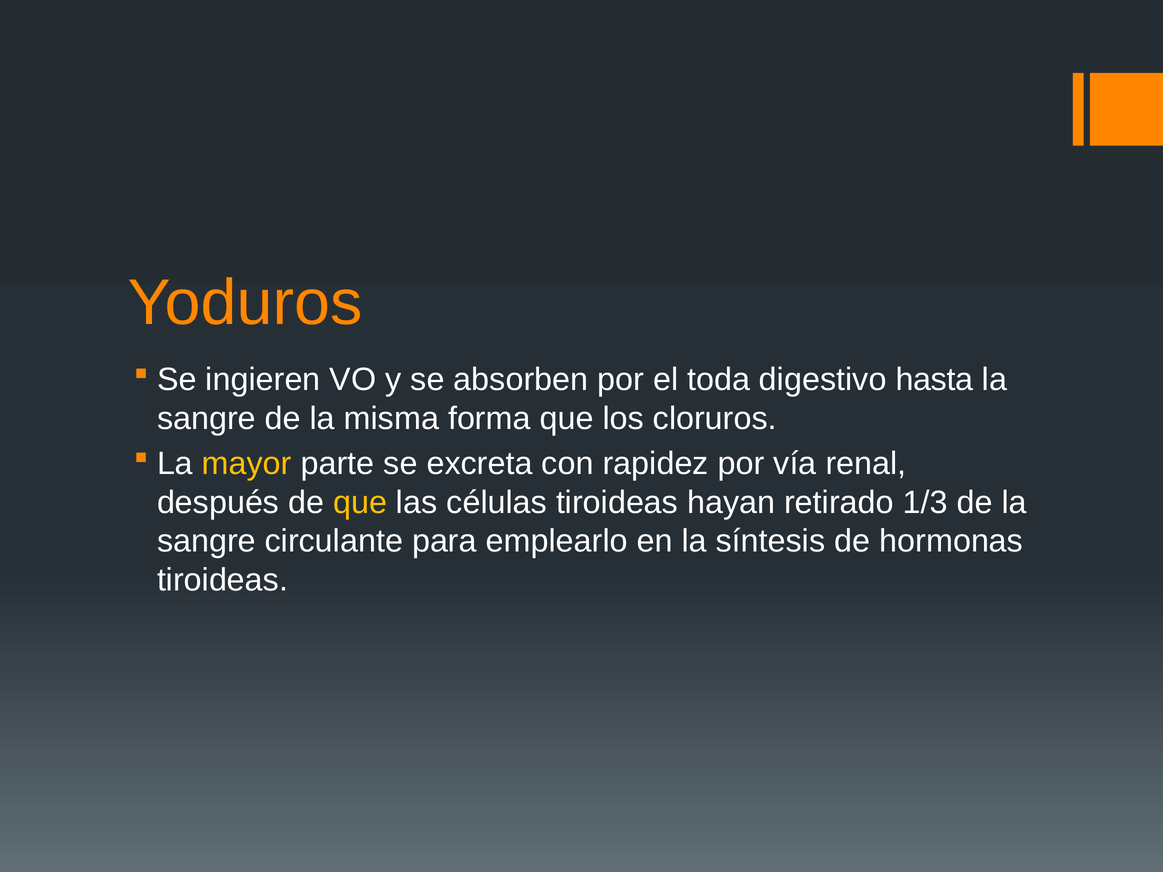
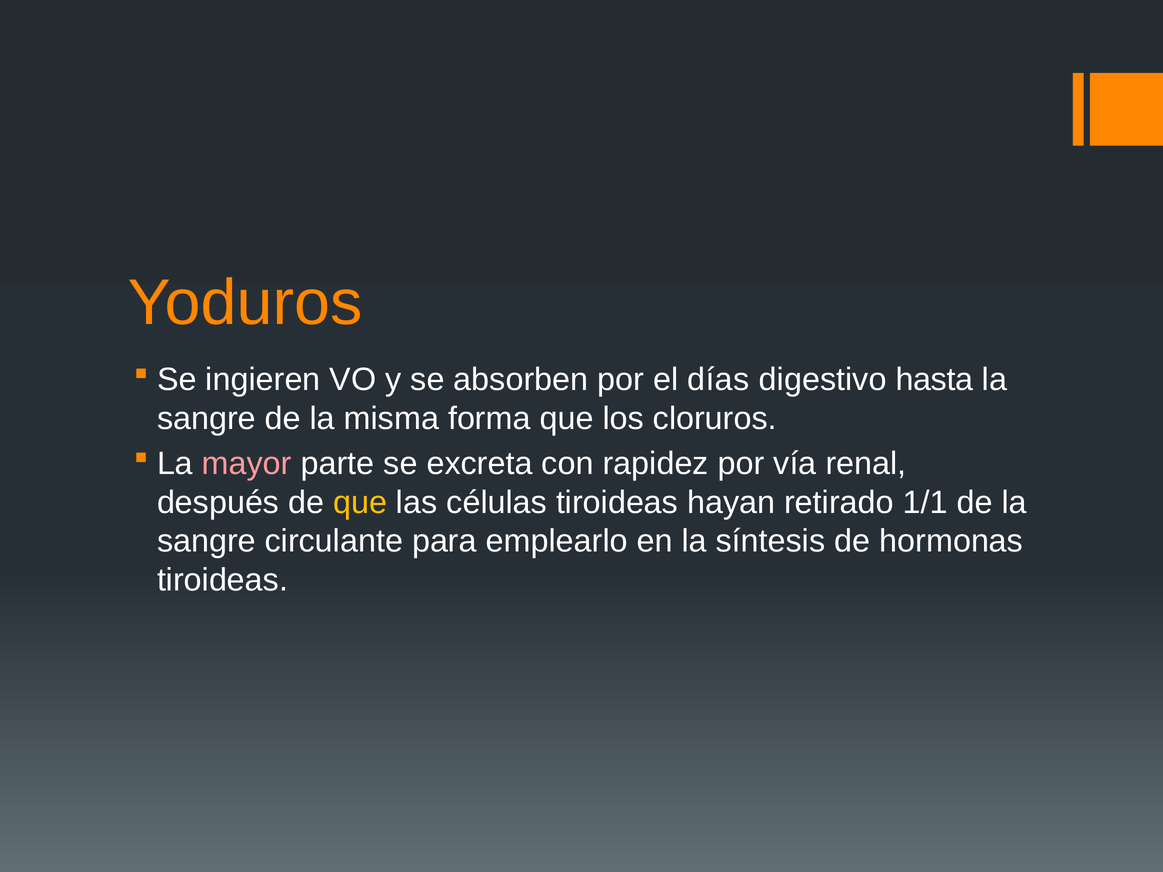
toda: toda -> días
mayor colour: yellow -> pink
1/3: 1/3 -> 1/1
